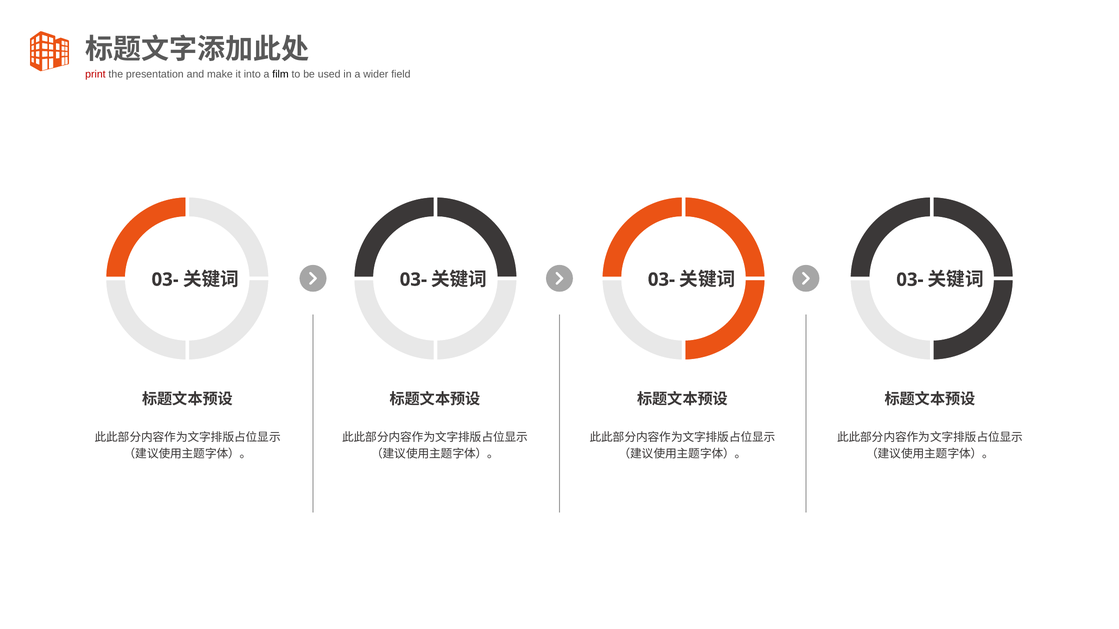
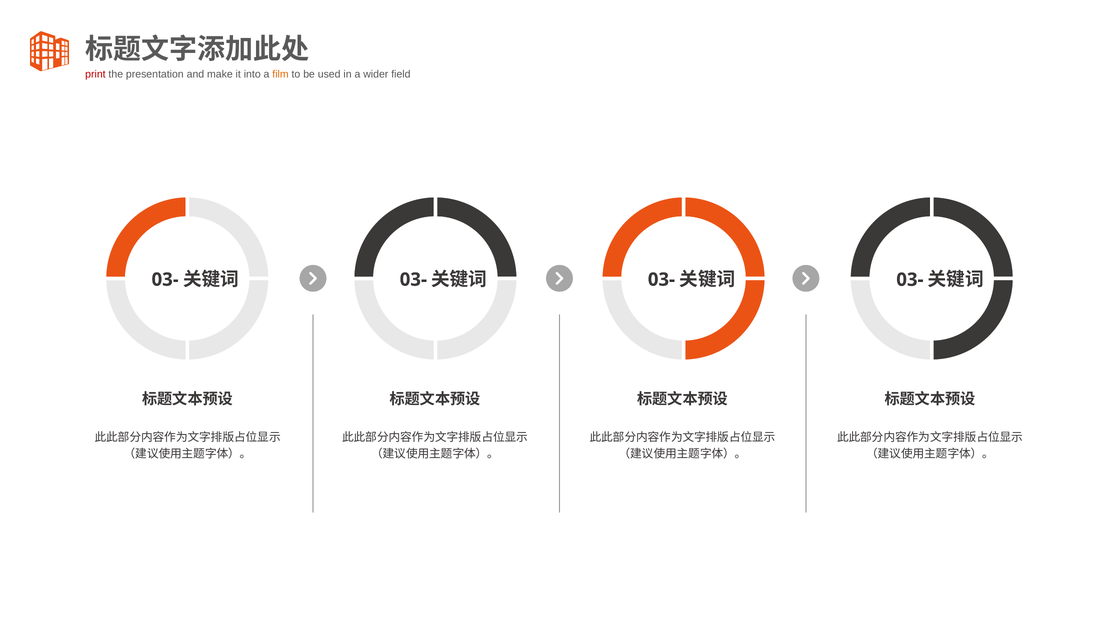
film colour: black -> orange
